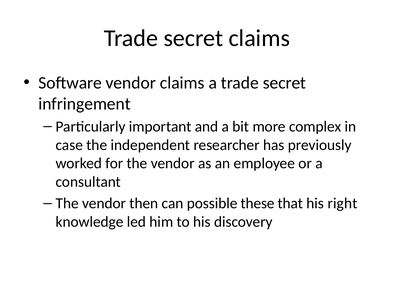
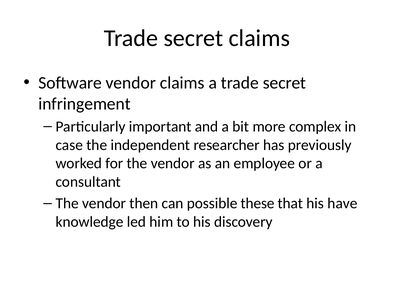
right: right -> have
